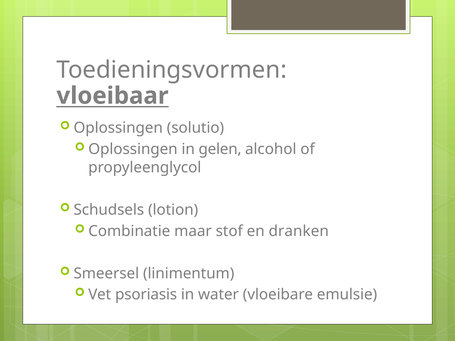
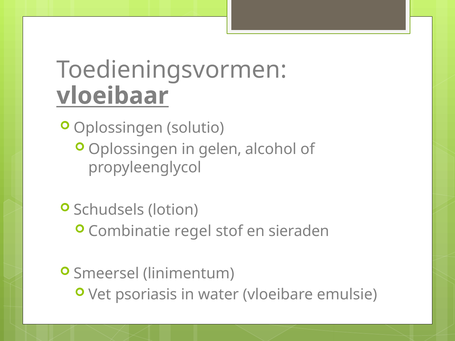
maar: maar -> regel
dranken: dranken -> sieraden
